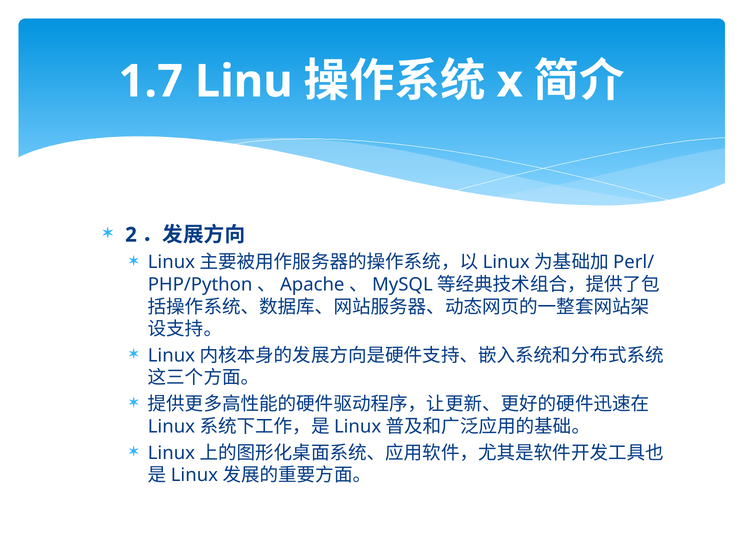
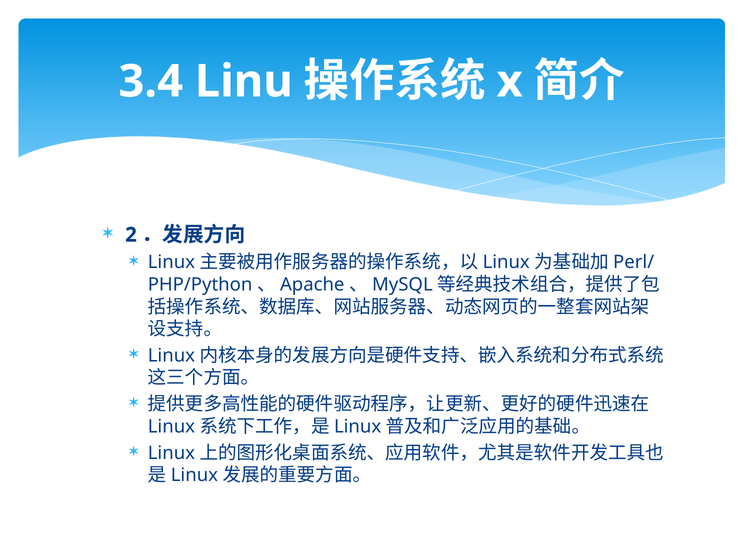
1.7: 1.7 -> 3.4
